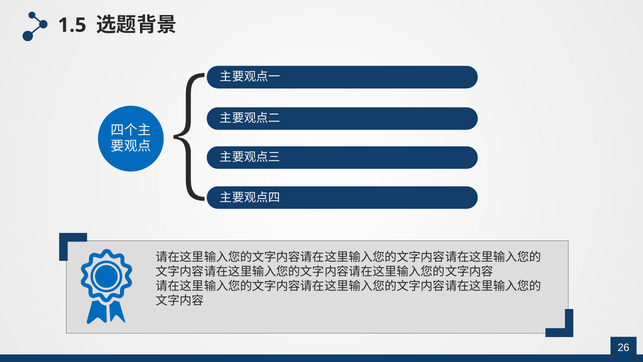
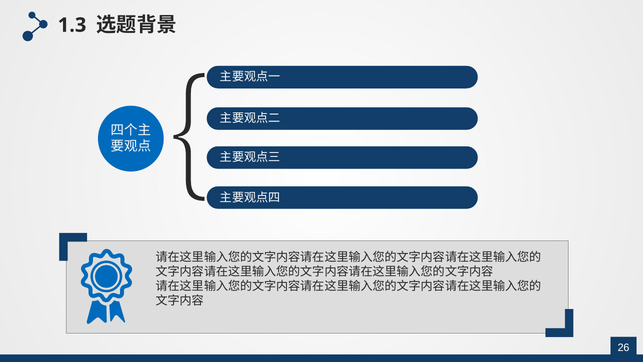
1.5: 1.5 -> 1.3
